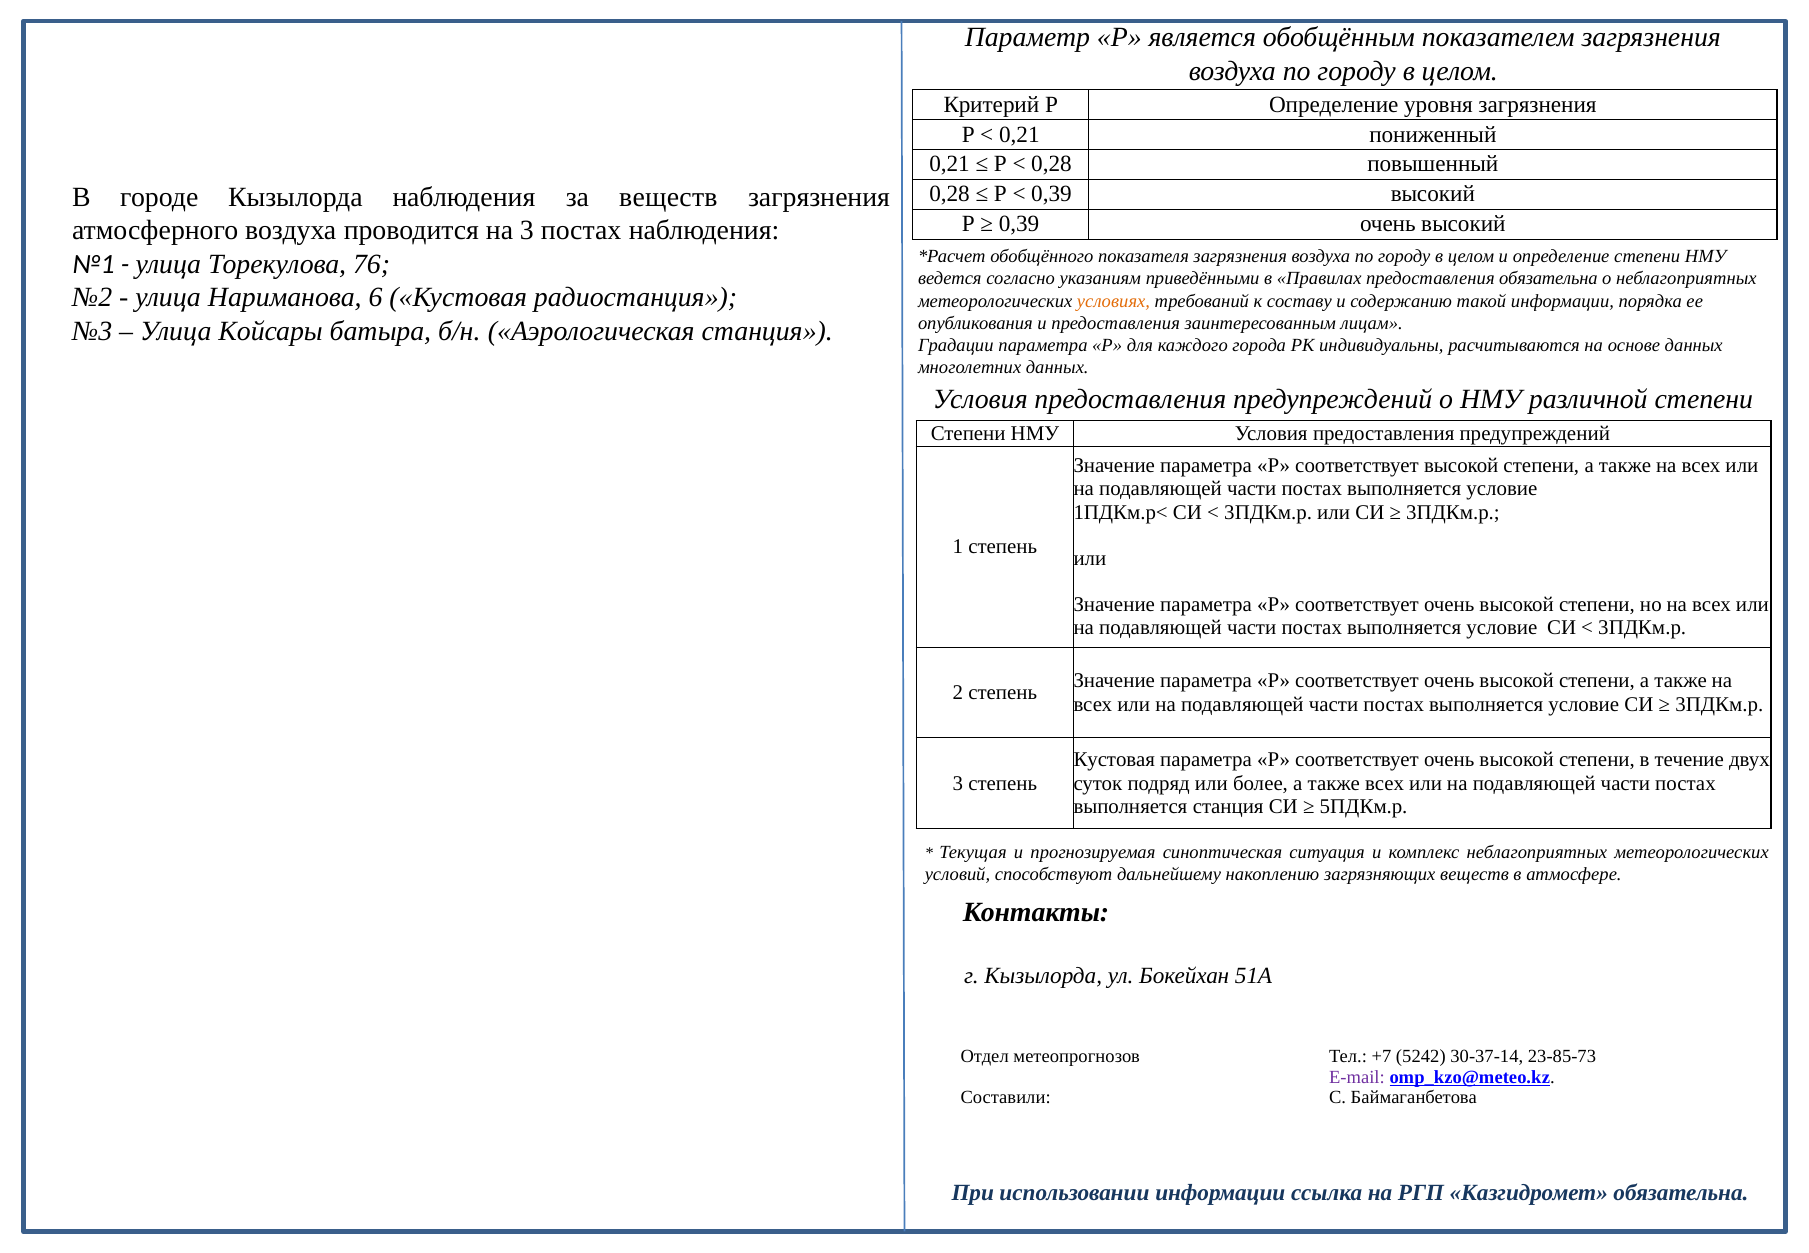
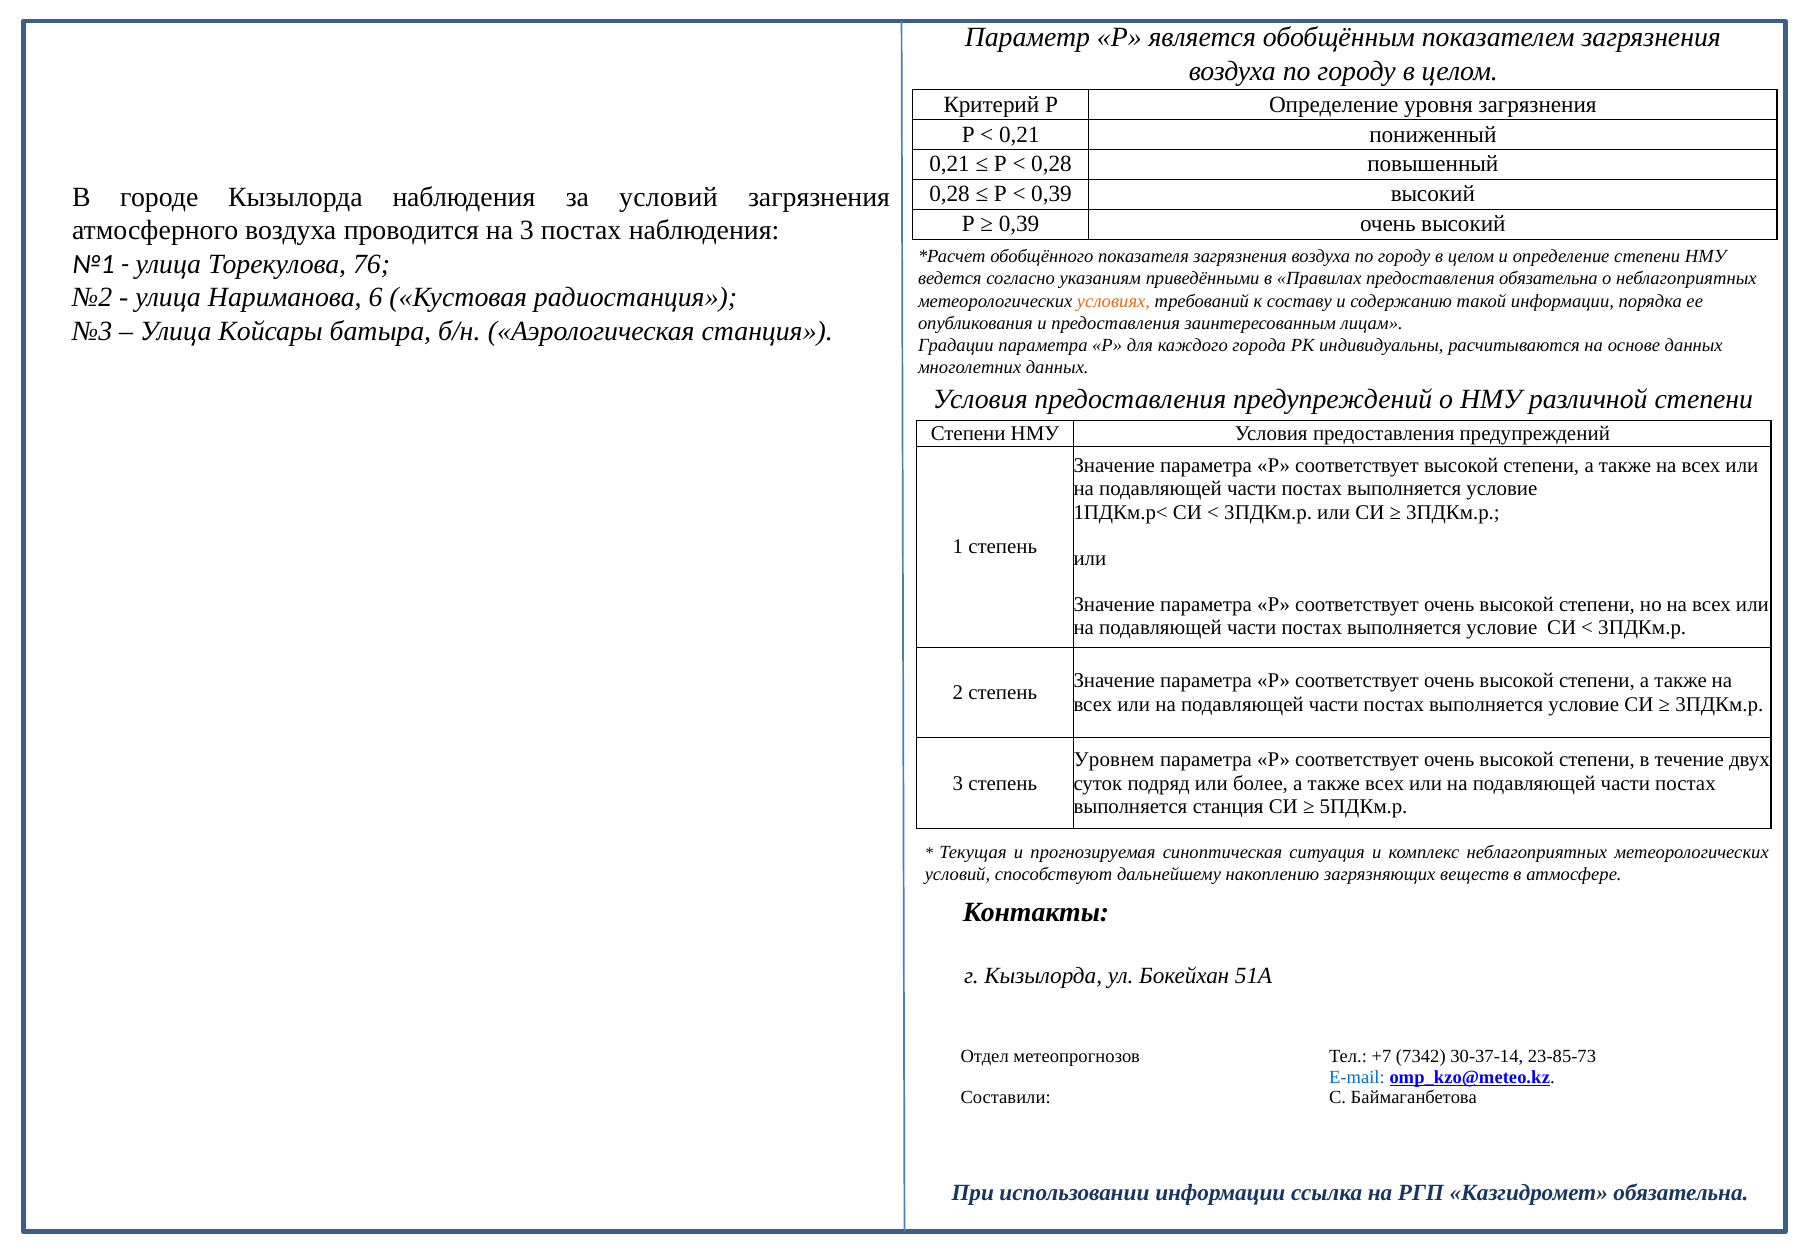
за веществ: веществ -> условий
Кустовая at (1114, 760): Кустовая -> Уровнем
5242: 5242 -> 7342
E-mail colour: purple -> blue
